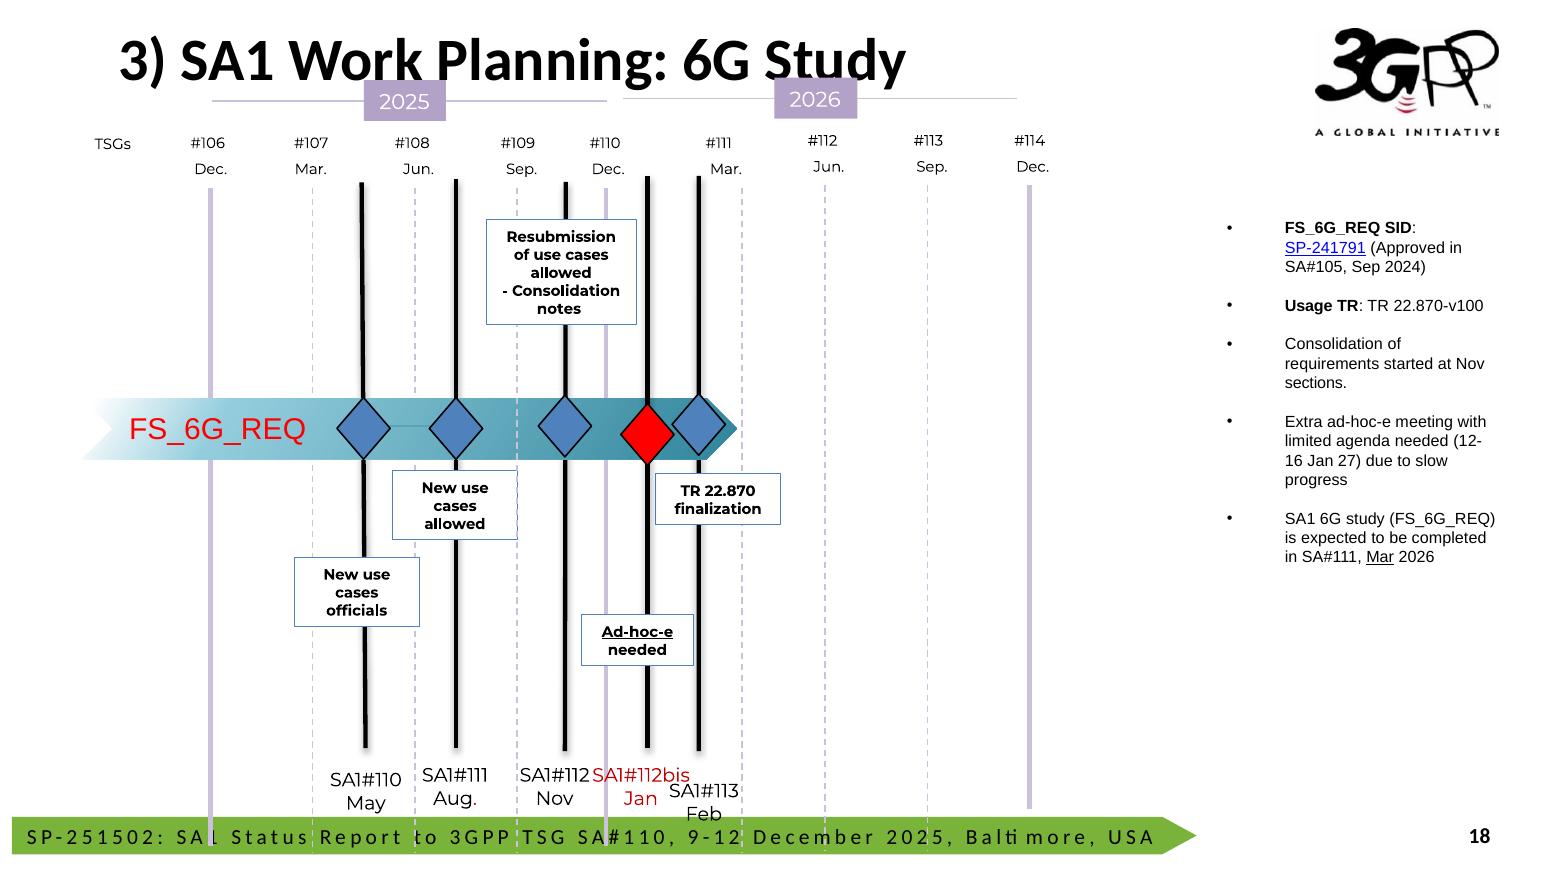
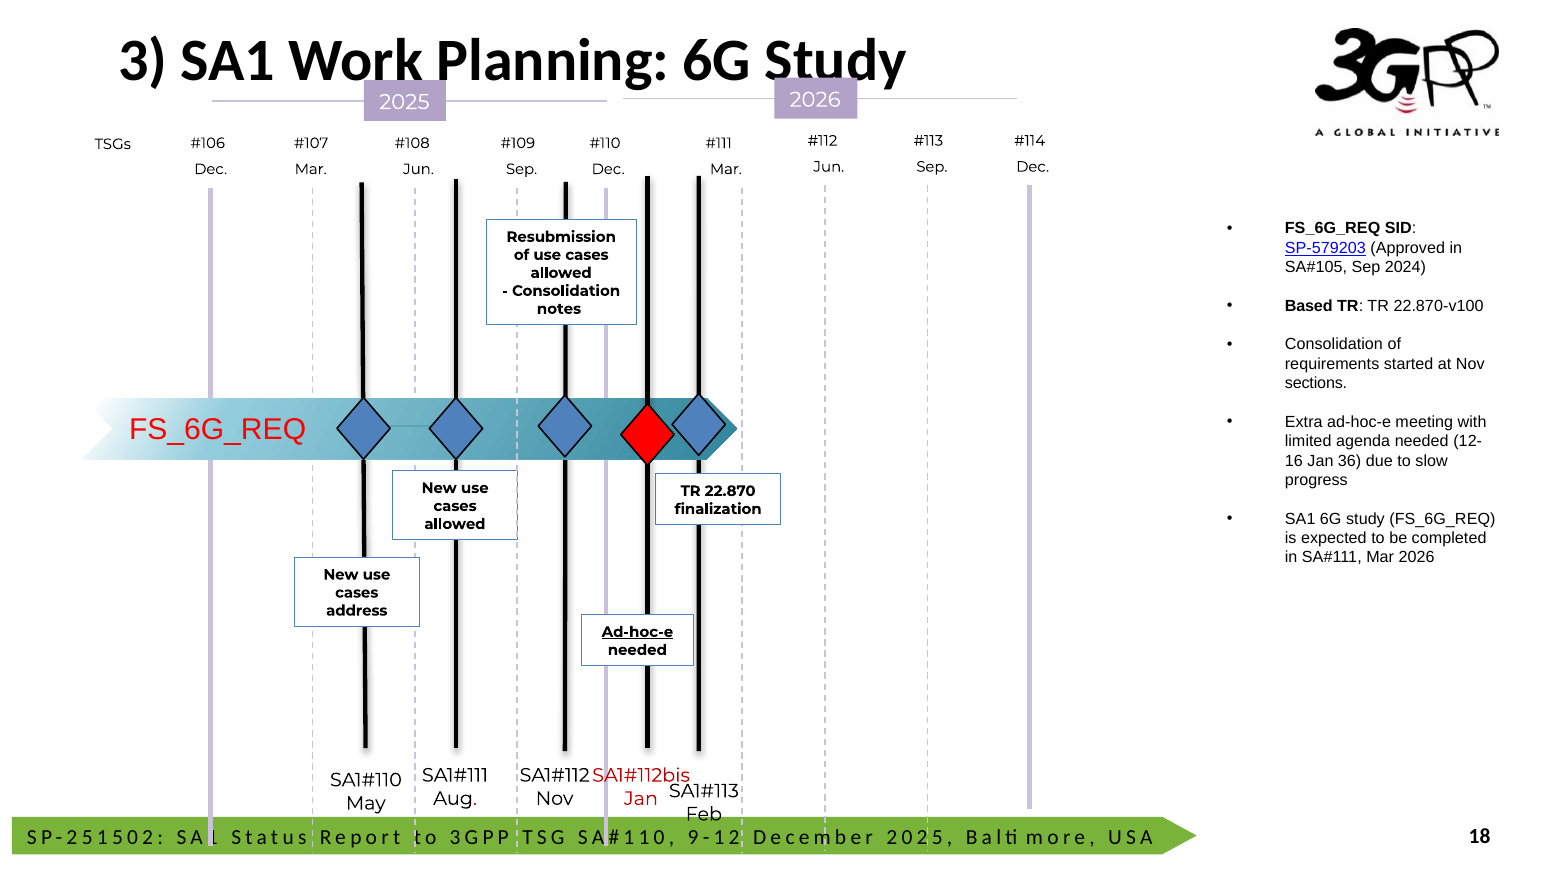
SP-241791: SP-241791 -> SP-579203
Usage: Usage -> Based
27: 27 -> 36
Mar at (1380, 557) underline: present -> none
officials: officials -> address
